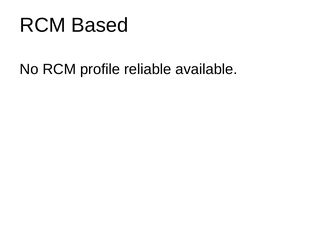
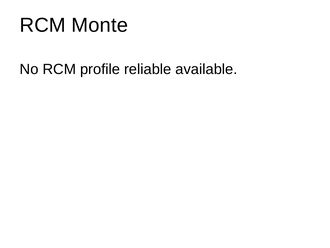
Based: Based -> Monte
